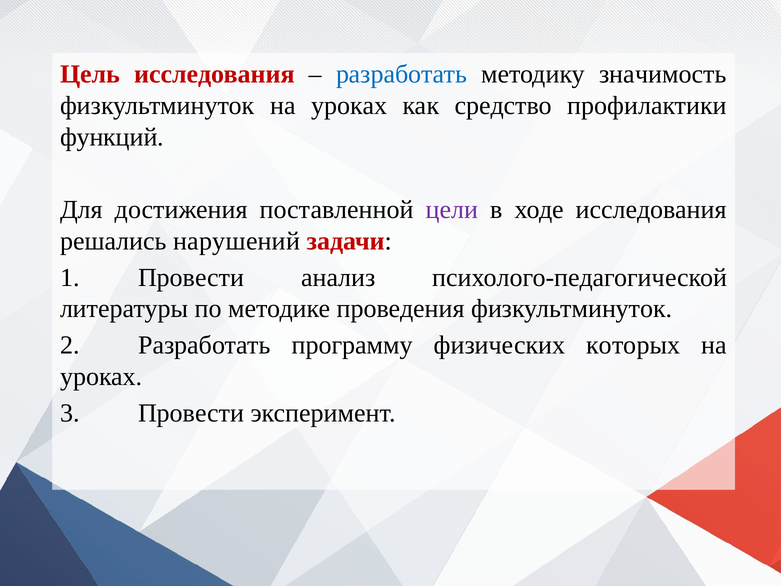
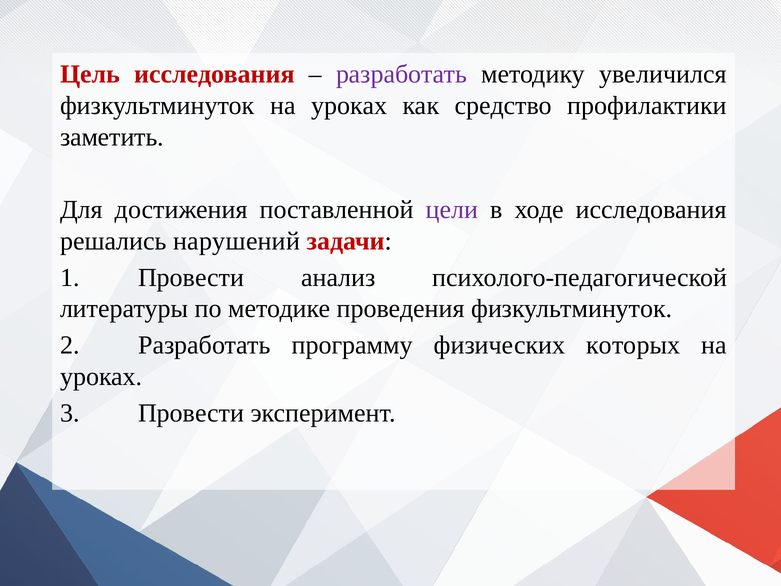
разработать at (402, 74) colour: blue -> purple
значимость: значимость -> увеличился
функций: функций -> заметить
